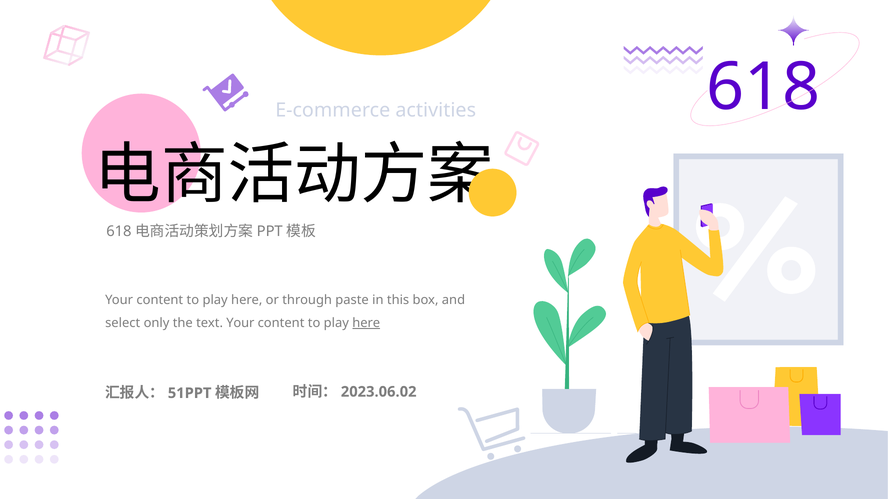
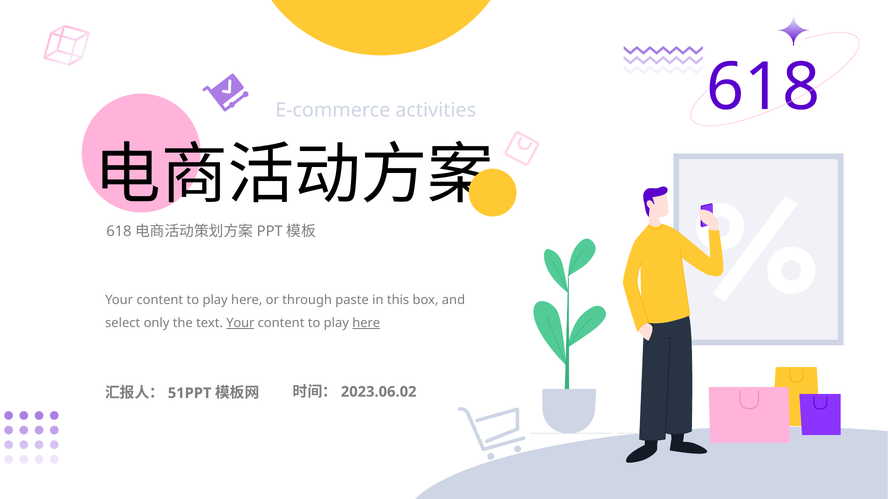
Your at (240, 323) underline: none -> present
